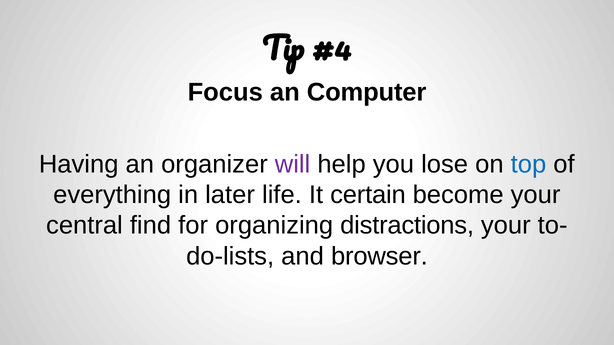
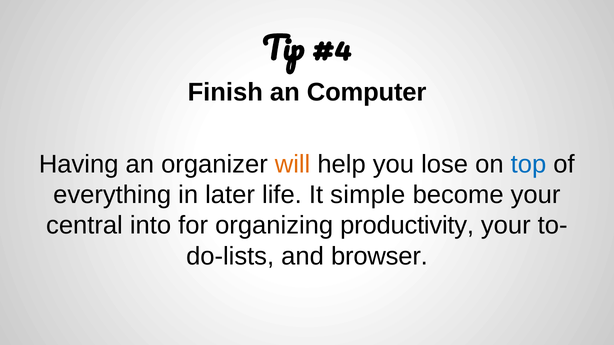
Focus: Focus -> Finish
will colour: purple -> orange
certain: certain -> simple
find: find -> into
distractions: distractions -> productivity
